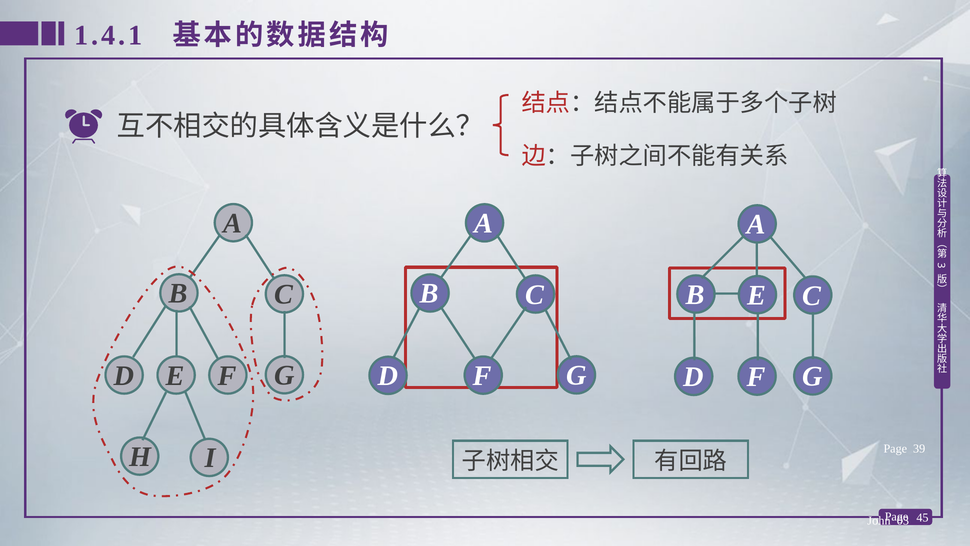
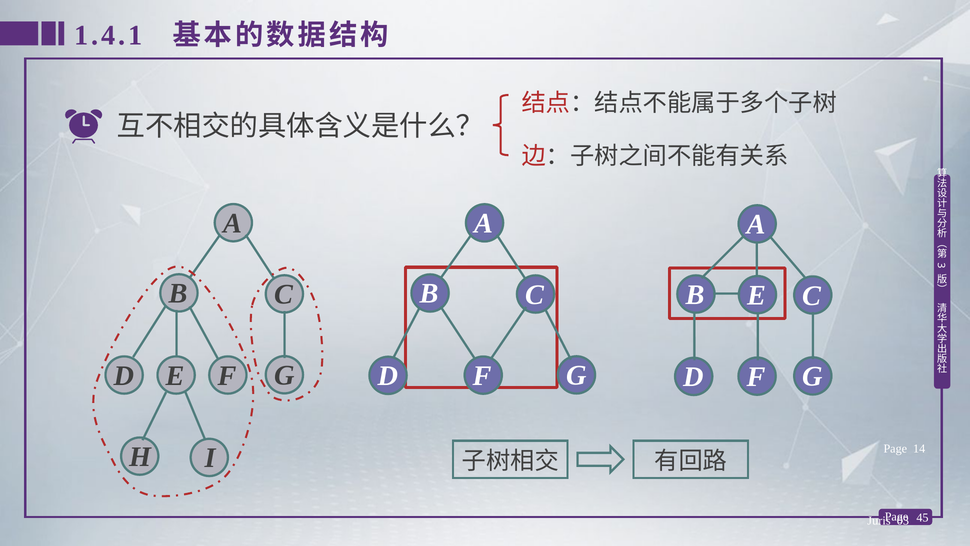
39: 39 -> 14
John: John -> Juris
